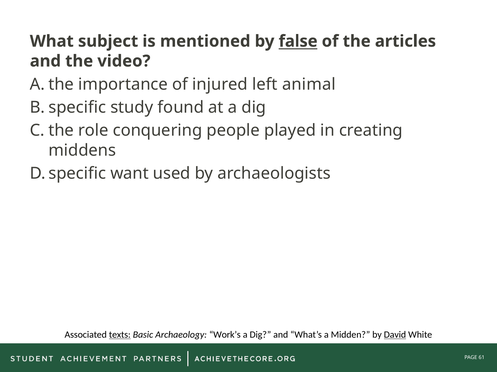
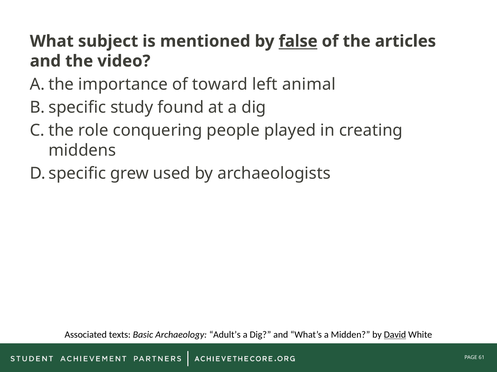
injured: injured -> toward
want: want -> grew
texts underline: present -> none
Work’s: Work’s -> Adult’s
